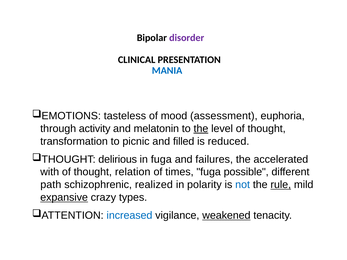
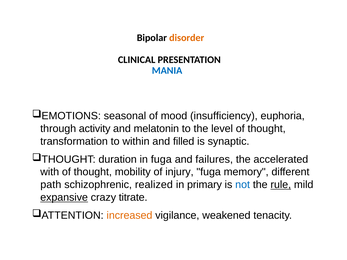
disorder colour: purple -> orange
tasteless: tasteless -> seasonal
assessment: assessment -> insufficiency
the at (201, 129) underline: present -> none
picnic: picnic -> within
reduced: reduced -> synaptic
delirious: delirious -> duration
relation: relation -> mobility
times: times -> injury
possible: possible -> memory
polarity: polarity -> primary
types: types -> titrate
increased colour: blue -> orange
weakened underline: present -> none
